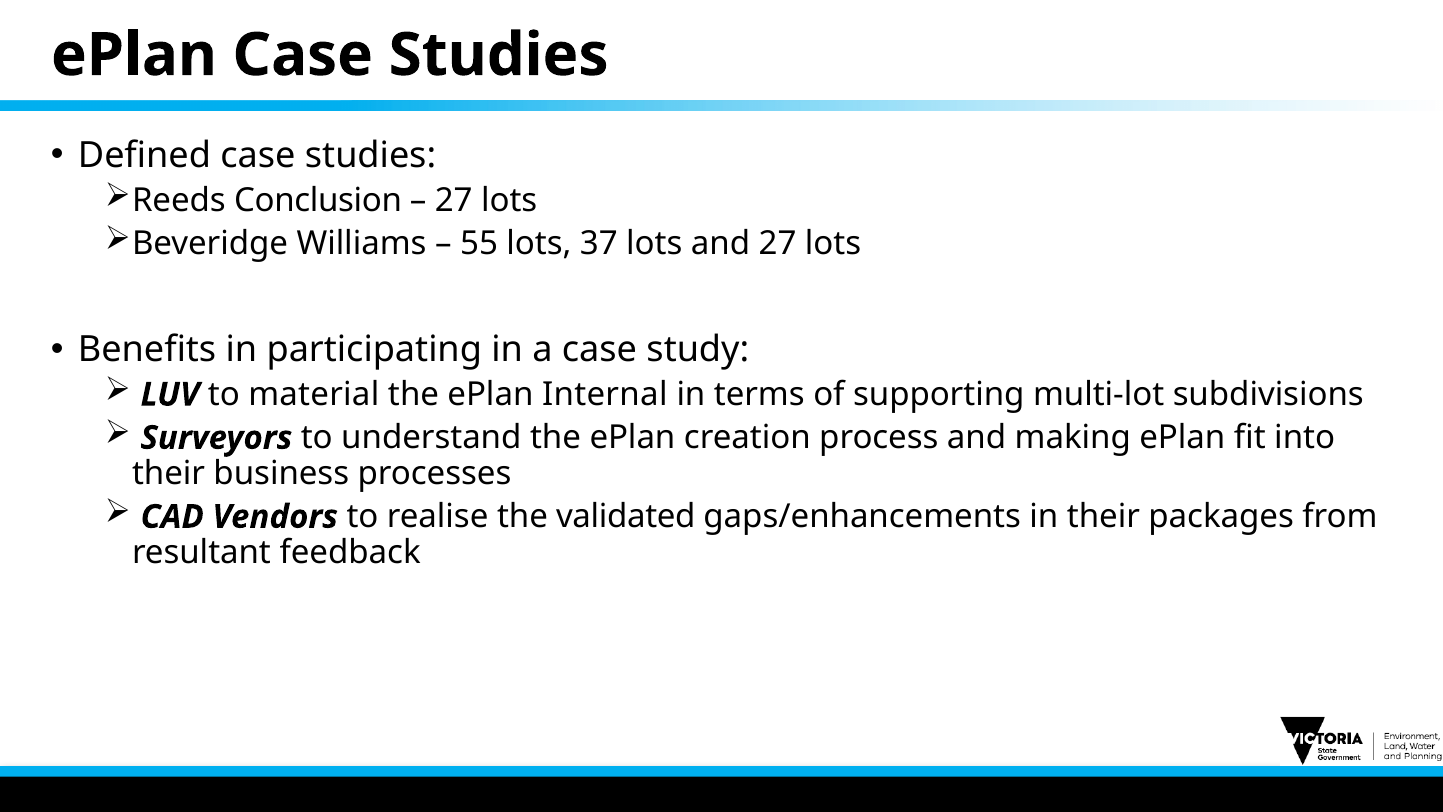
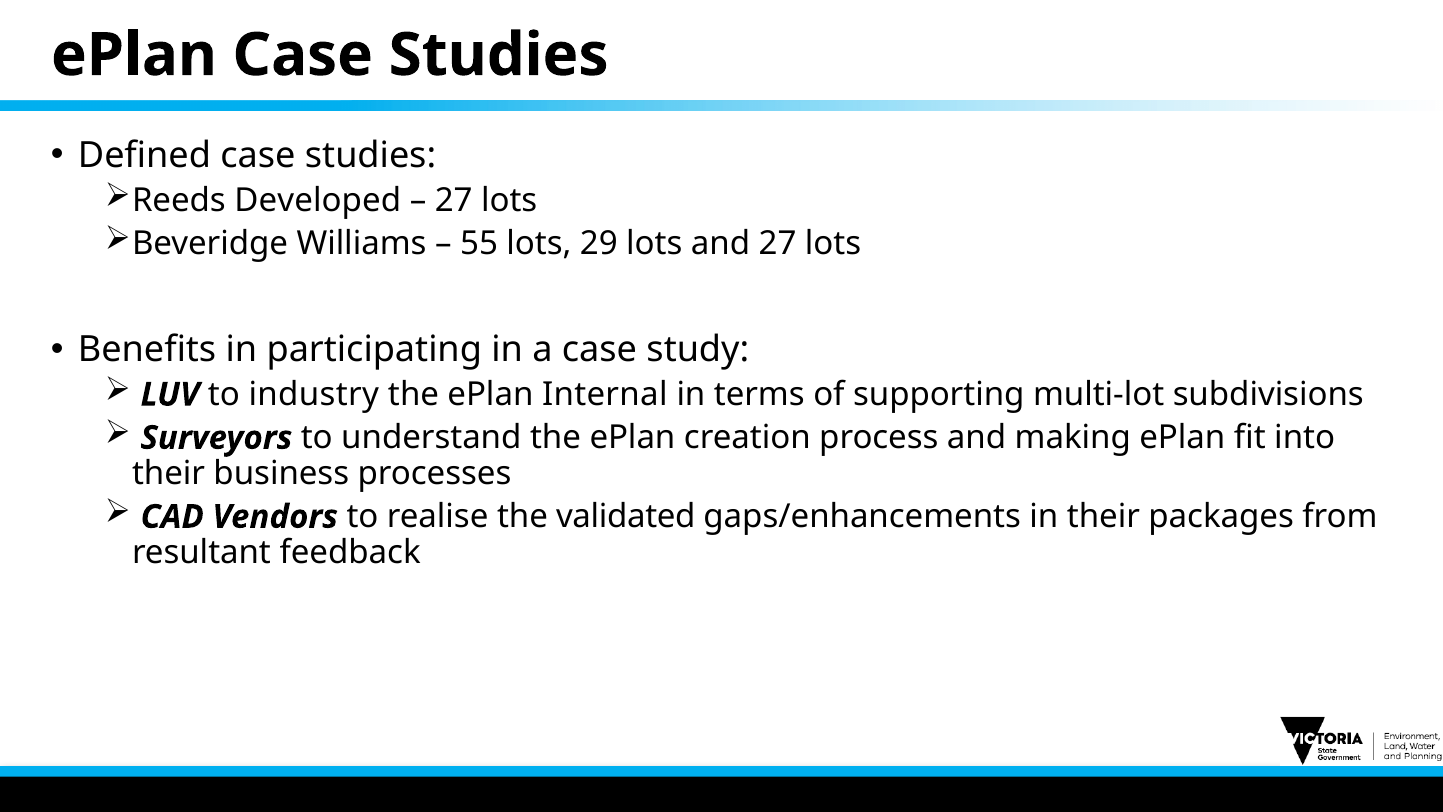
Conclusion: Conclusion -> Developed
37: 37 -> 29
material: material -> industry
